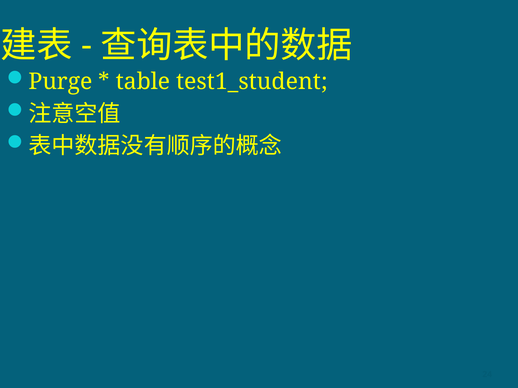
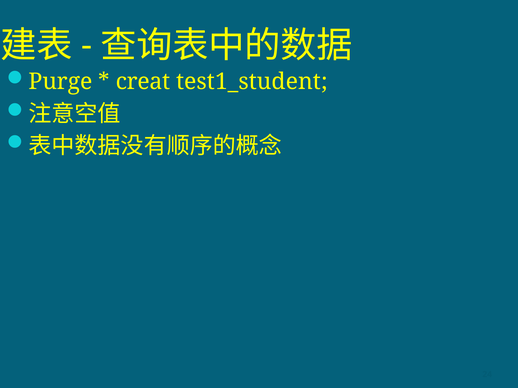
table: table -> creat
